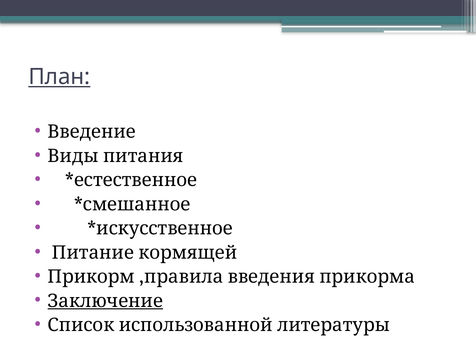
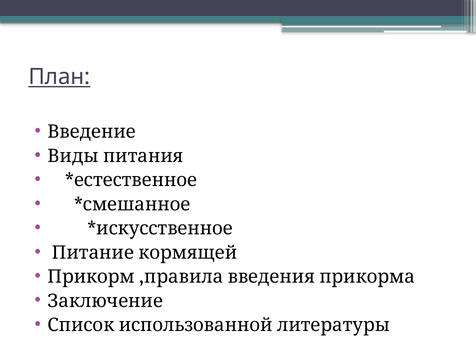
Заключение underline: present -> none
